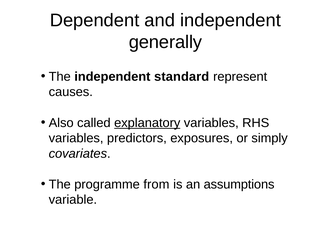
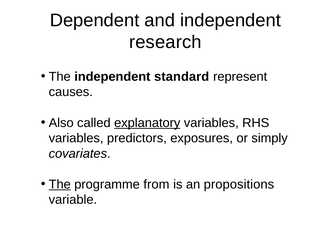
generally: generally -> research
The at (60, 185) underline: none -> present
assumptions: assumptions -> propositions
